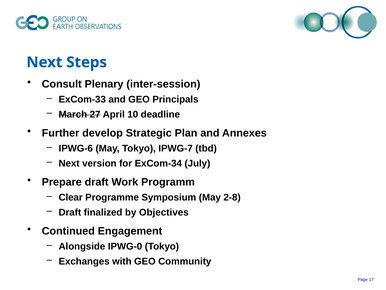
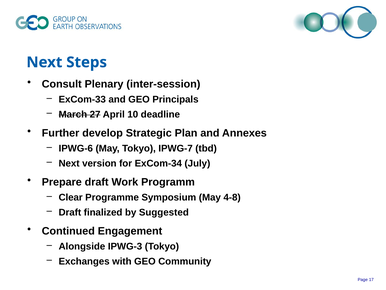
2-8: 2-8 -> 4-8
Objectives: Objectives -> Suggested
IPWG-0: IPWG-0 -> IPWG-3
